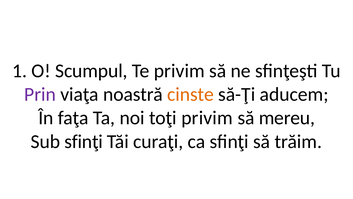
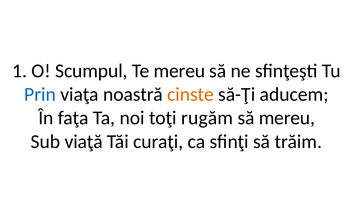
Te privim: privim -> mereu
Prin colour: purple -> blue
toţi privim: privim -> rugăm
Sub sfinţi: sfinţi -> viaţă
